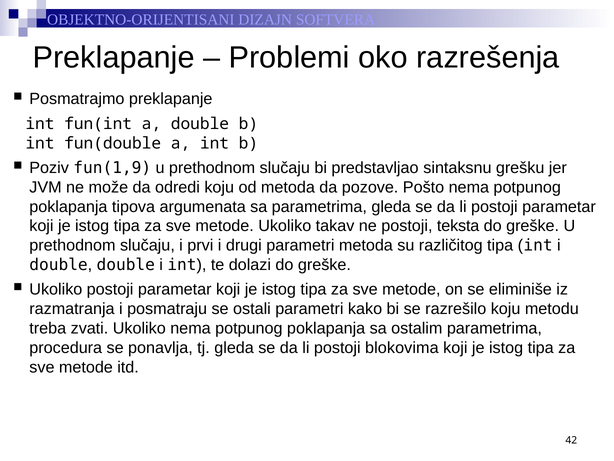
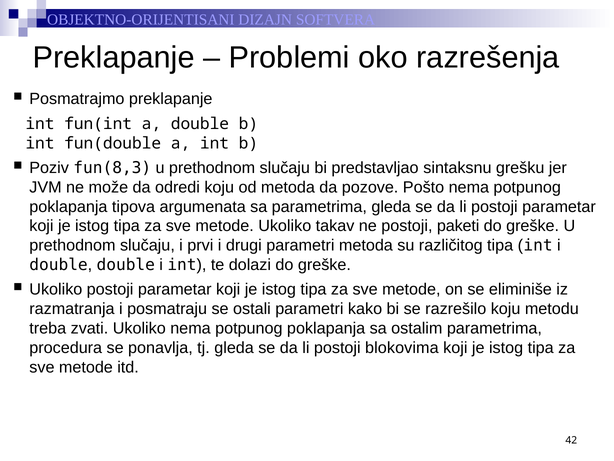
fun(1,9: fun(1,9 -> fun(8,3
teksta: teksta -> paketi
